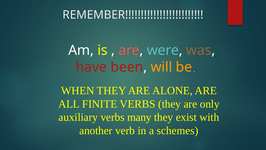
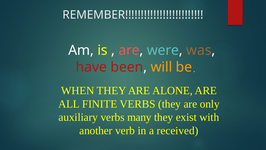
schemes: schemes -> received
